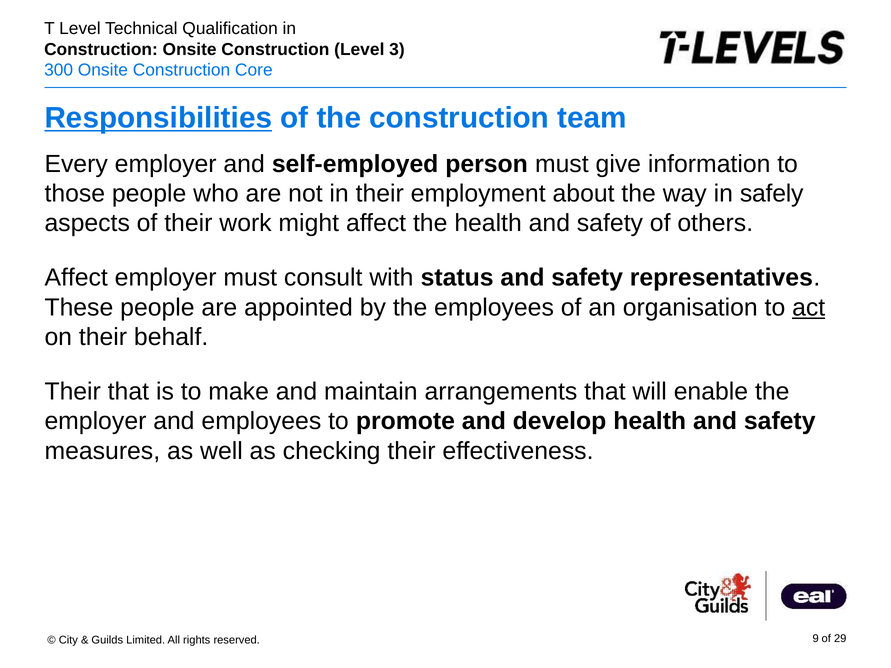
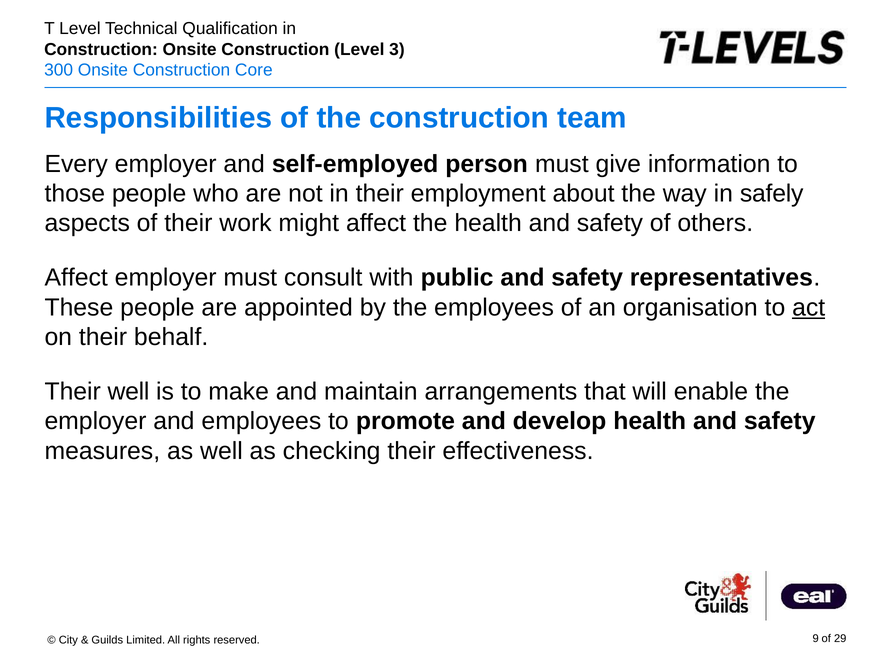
Responsibilities underline: present -> none
status: status -> public
Their that: that -> well
